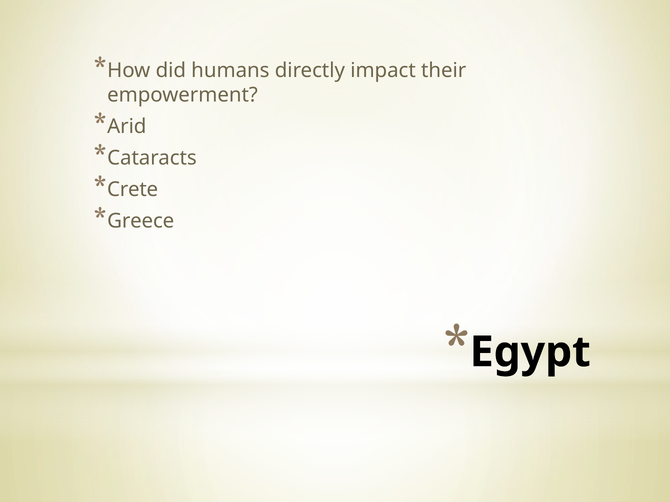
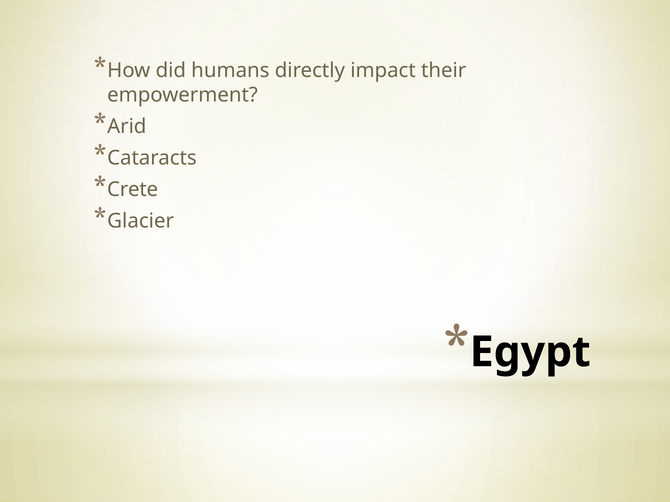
Greece: Greece -> Glacier
